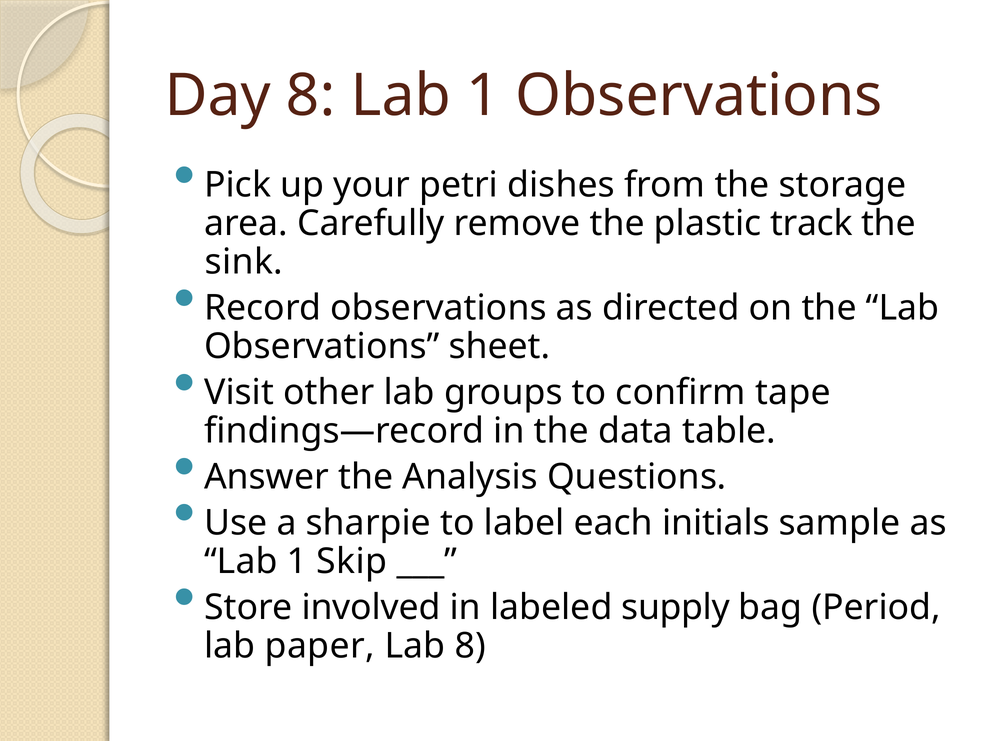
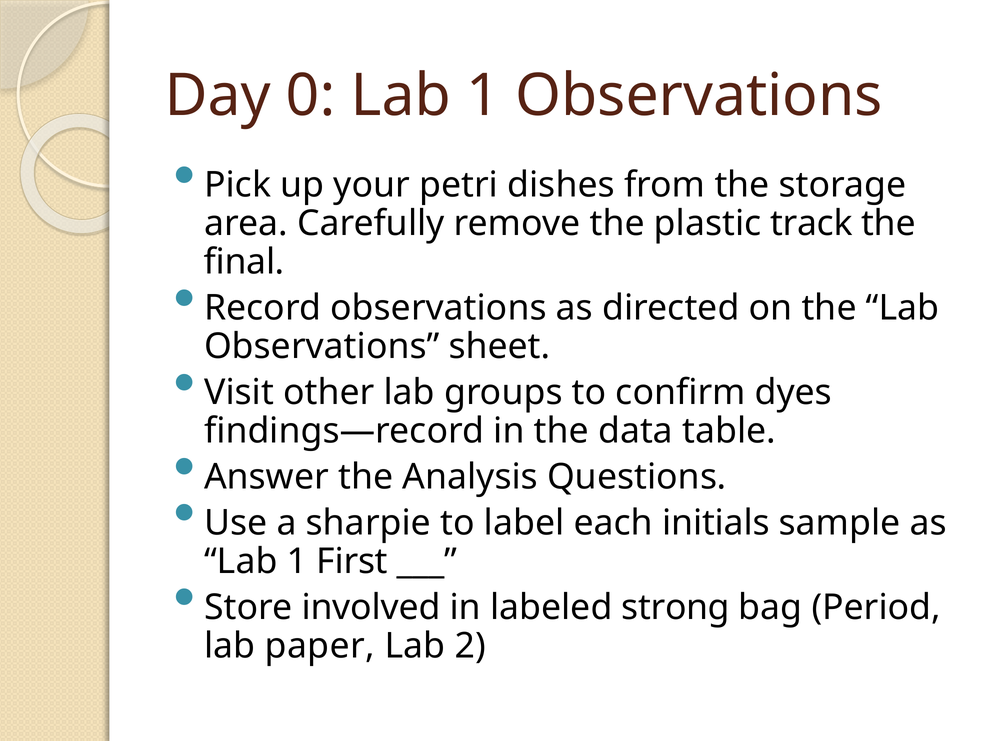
Day 8: 8 -> 0
sink: sink -> final
tape: tape -> dyes
Skip: Skip -> First
supply: supply -> strong
Lab 8: 8 -> 2
